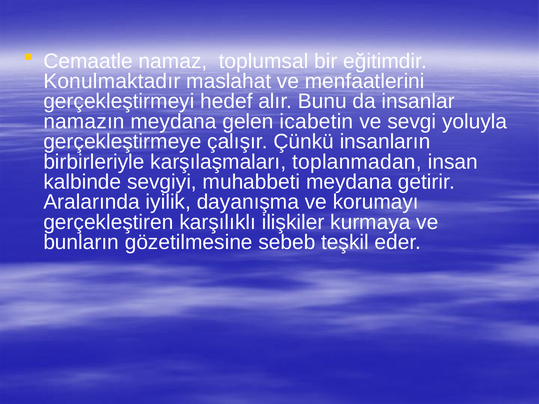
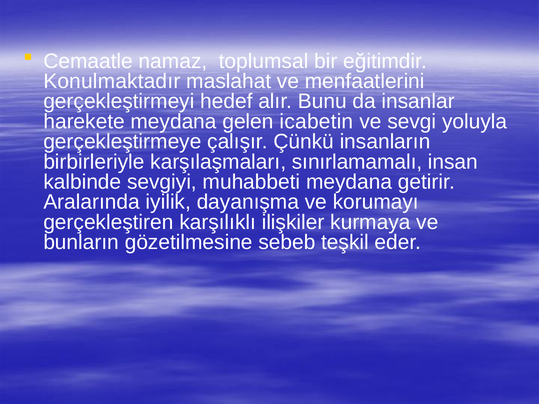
namazın: namazın -> harekete
toplanmadan: toplanmadan -> sınırlamamalı
